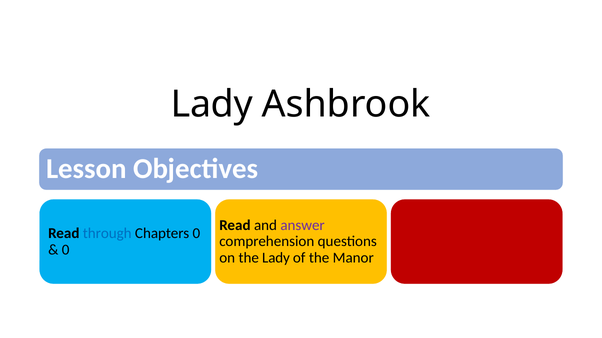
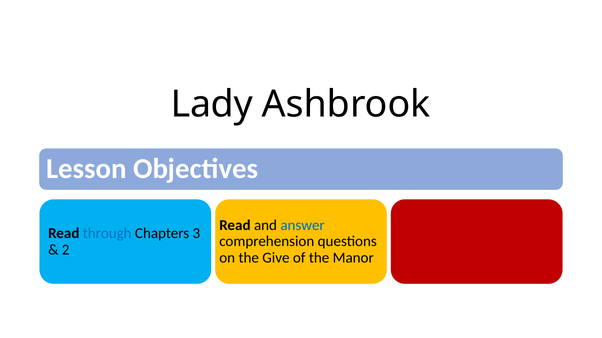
answer colour: purple -> blue
Chapters 0: 0 -> 3
0 at (66, 250): 0 -> 2
the Lady: Lady -> Give
